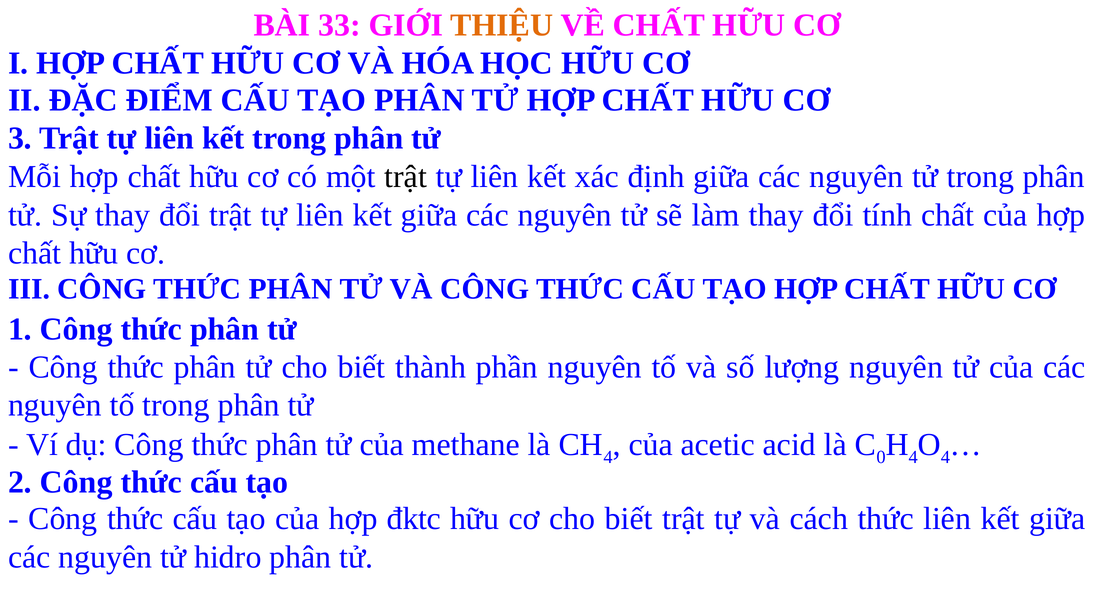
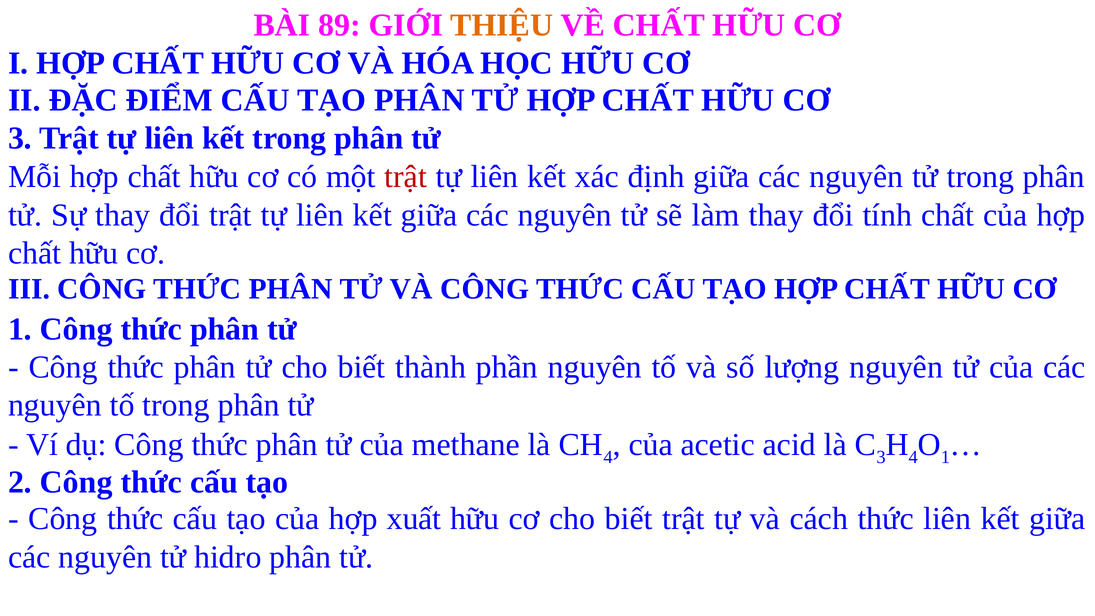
33: 33 -> 89
trật at (406, 177) colour: black -> red
0 at (881, 457): 0 -> 3
4 at (945, 457): 4 -> 1
đktc: đktc -> xuất
